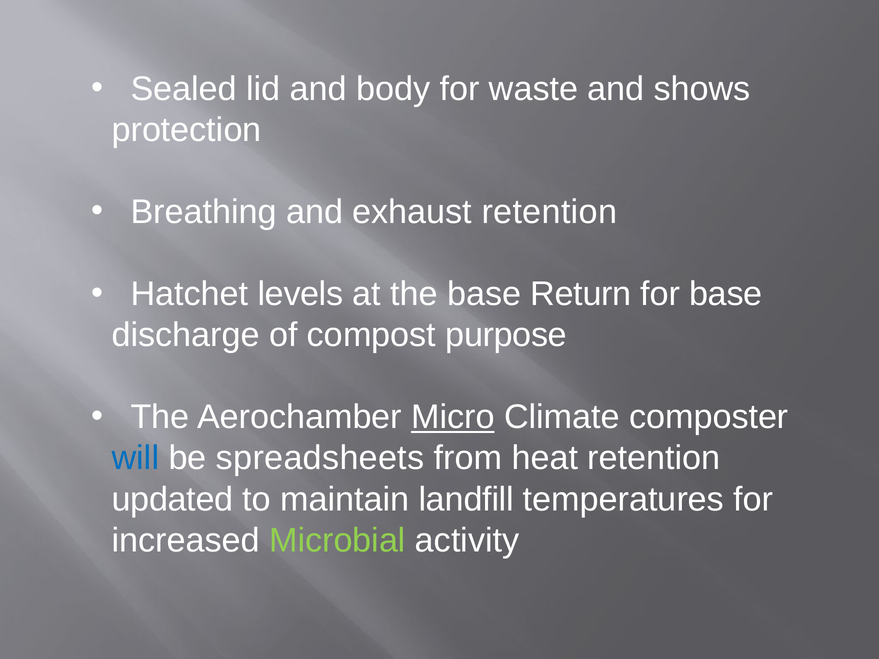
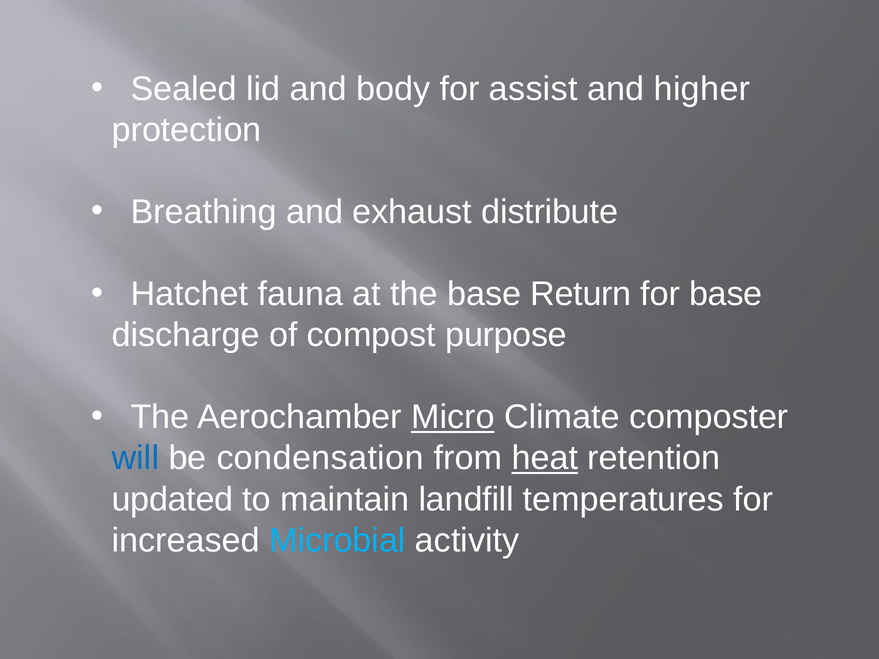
waste: waste -> assist
shows: shows -> higher
exhaust retention: retention -> distribute
levels: levels -> fauna
spreadsheets: spreadsheets -> condensation
heat underline: none -> present
Microbial colour: light green -> light blue
